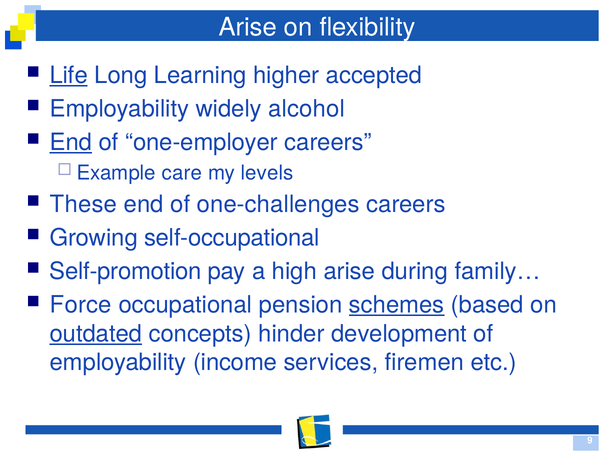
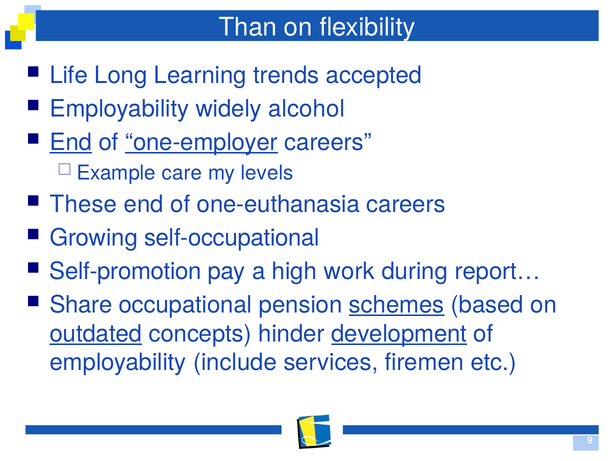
Arise at (248, 27): Arise -> Than
Life underline: present -> none
higher: higher -> trends
one-employer underline: none -> present
one-challenges: one-challenges -> one-euthanasia
high arise: arise -> work
family…: family… -> report…
Force: Force -> Share
development underline: none -> present
income: income -> include
